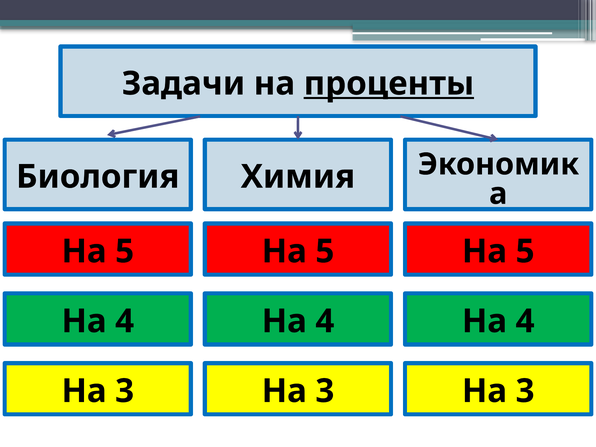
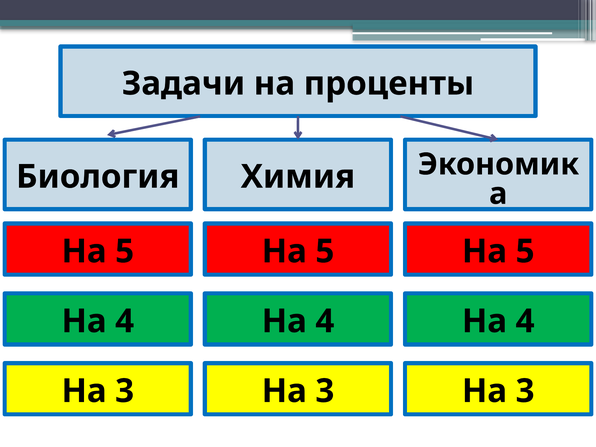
проценты underline: present -> none
